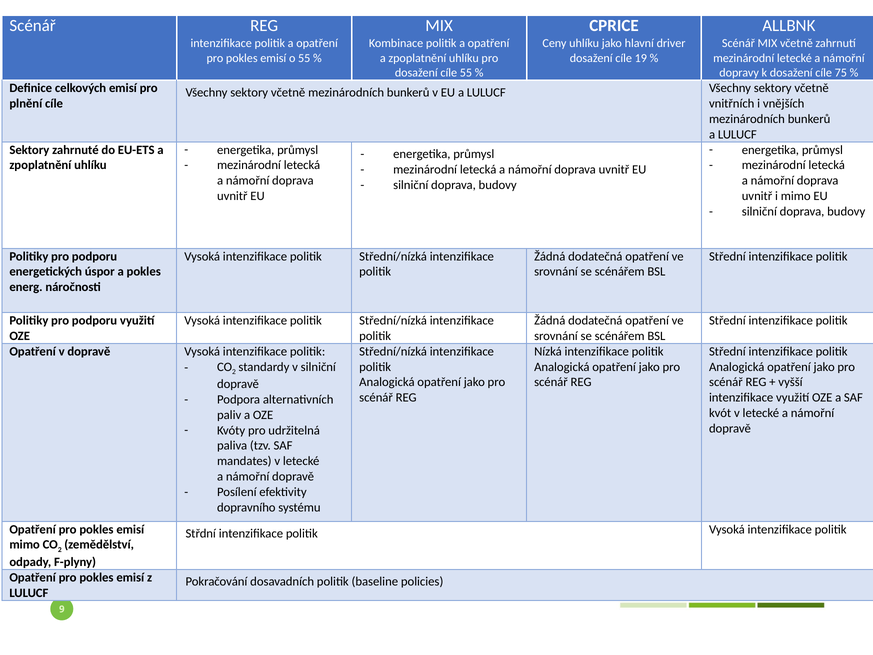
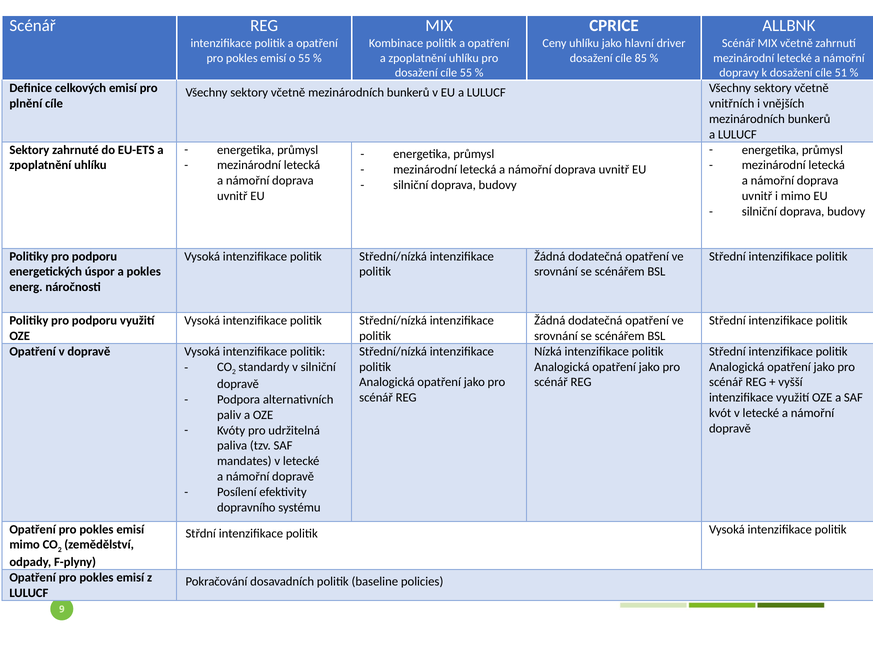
19: 19 -> 85
75: 75 -> 51
